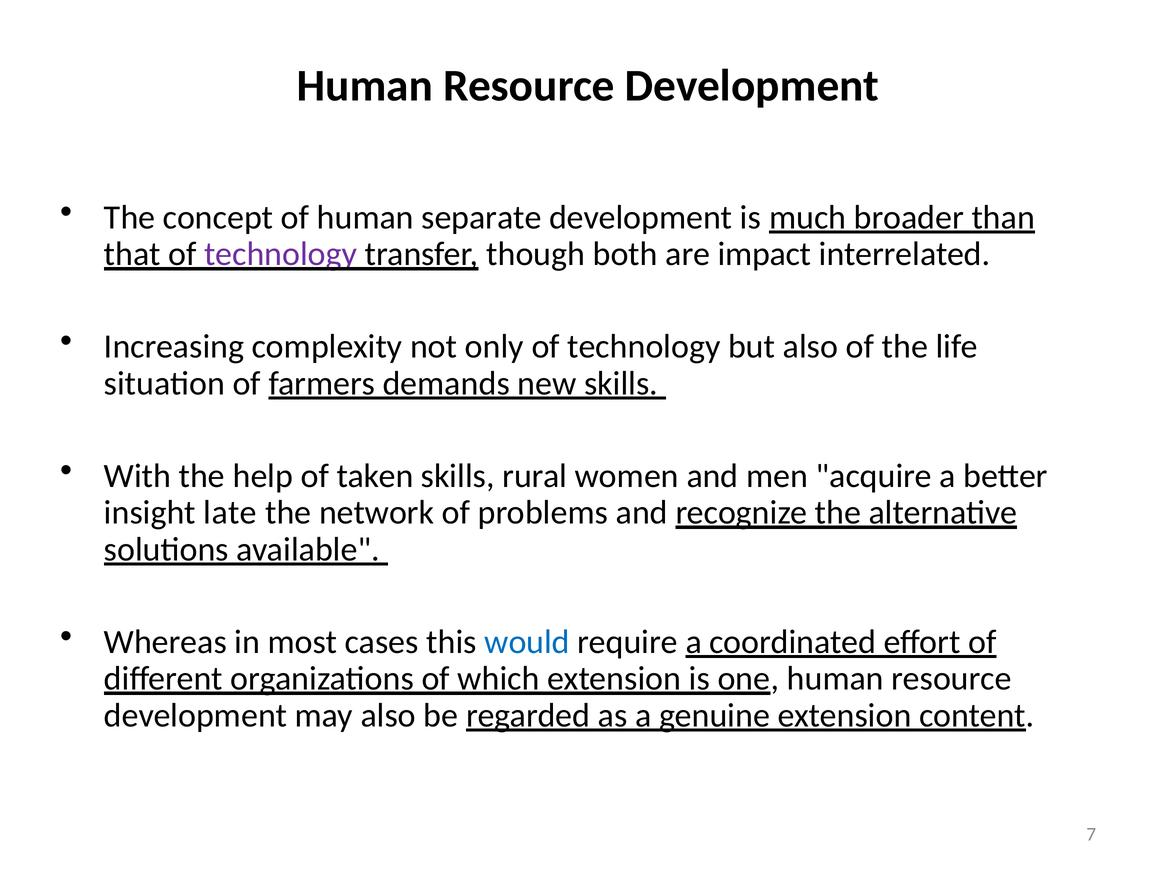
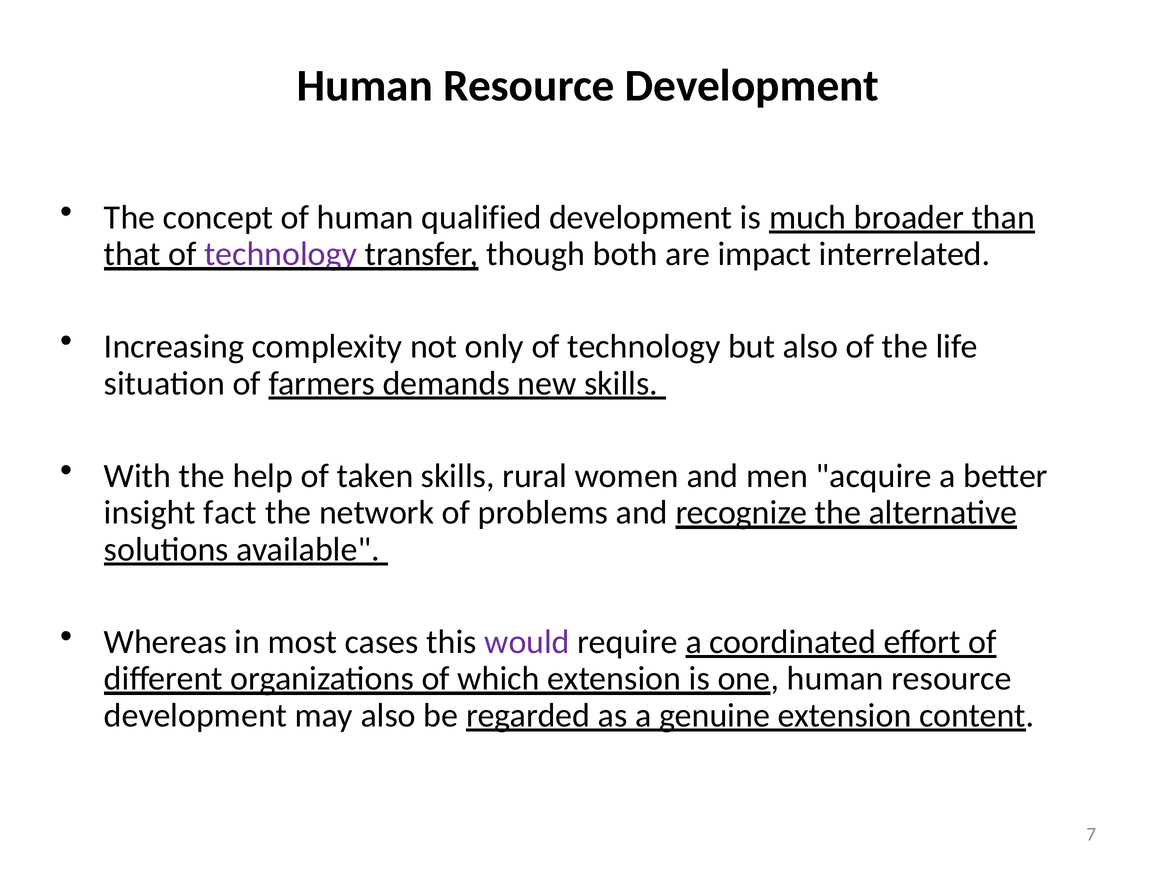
separate: separate -> qualified
late: late -> fact
would colour: blue -> purple
